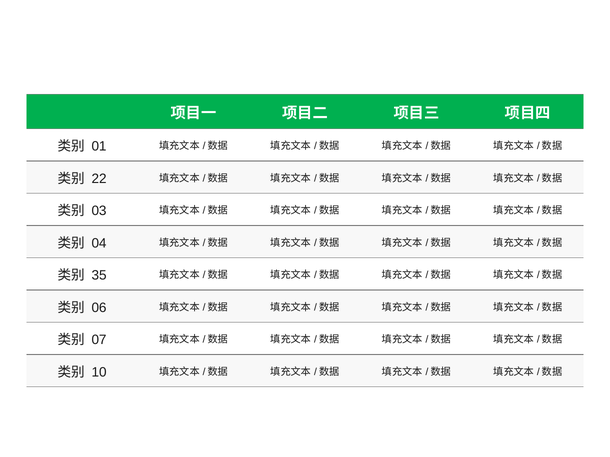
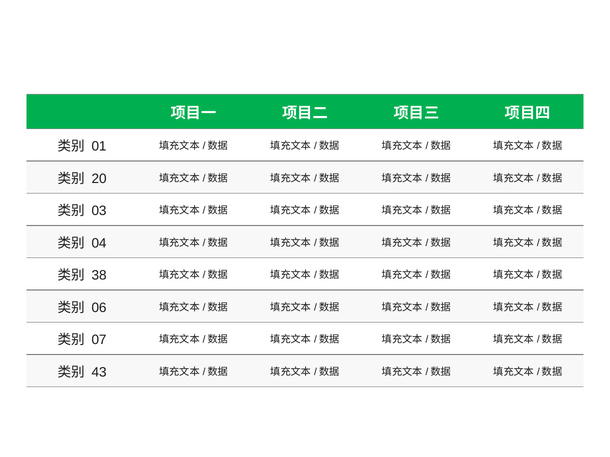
22: 22 -> 20
35: 35 -> 38
10: 10 -> 43
